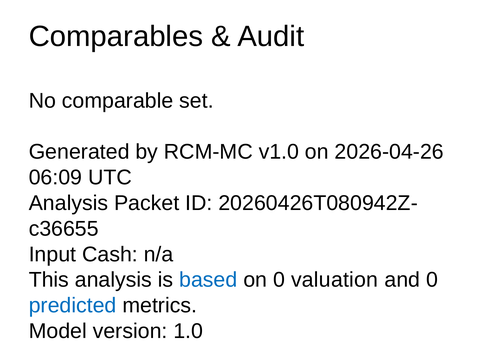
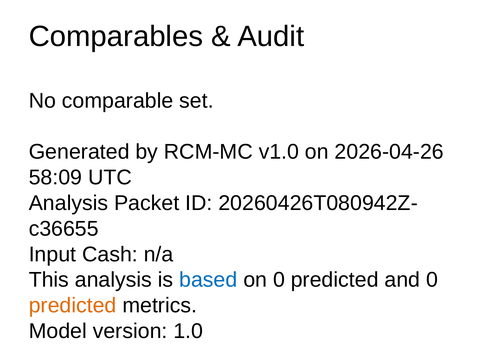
06:09: 06:09 -> 58:09
on 0 valuation: valuation -> predicted
predicted at (73, 306) colour: blue -> orange
